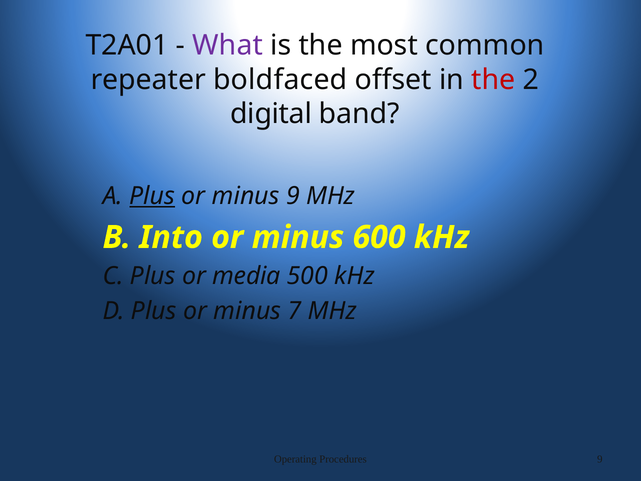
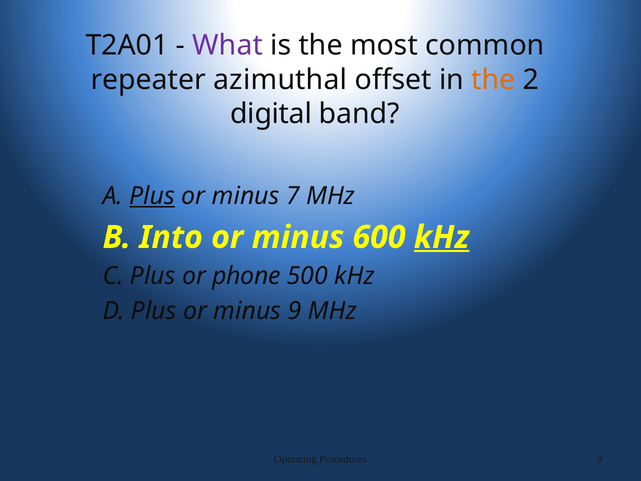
boldfaced: boldfaced -> azimuthal
the at (493, 80) colour: red -> orange
minus 9: 9 -> 7
kHz at (442, 237) underline: none -> present
media: media -> phone
minus 7: 7 -> 9
